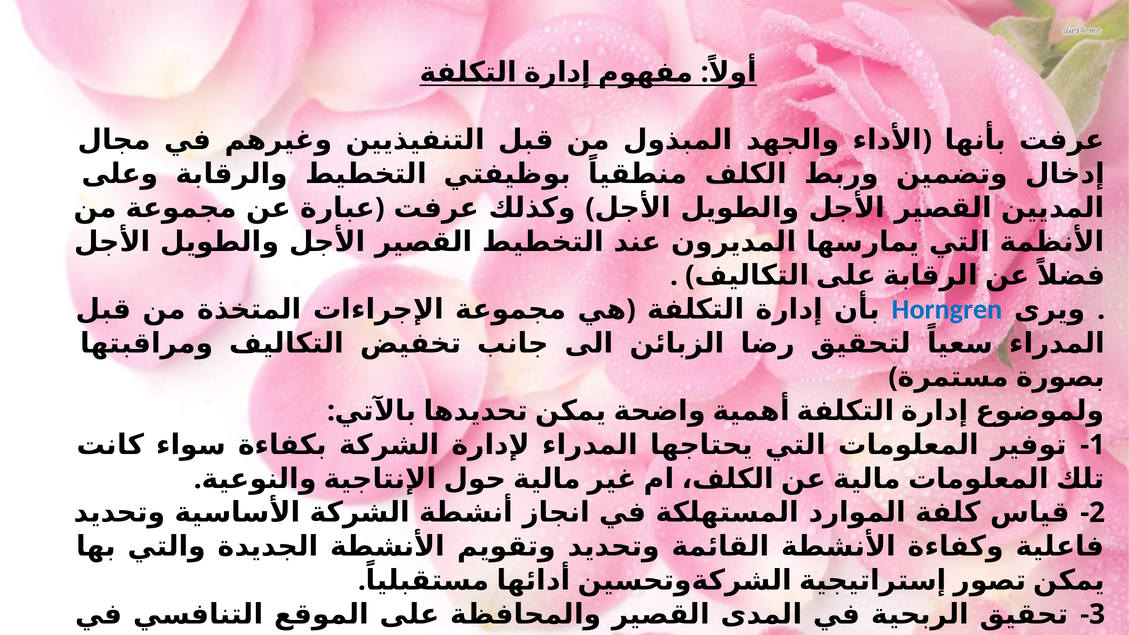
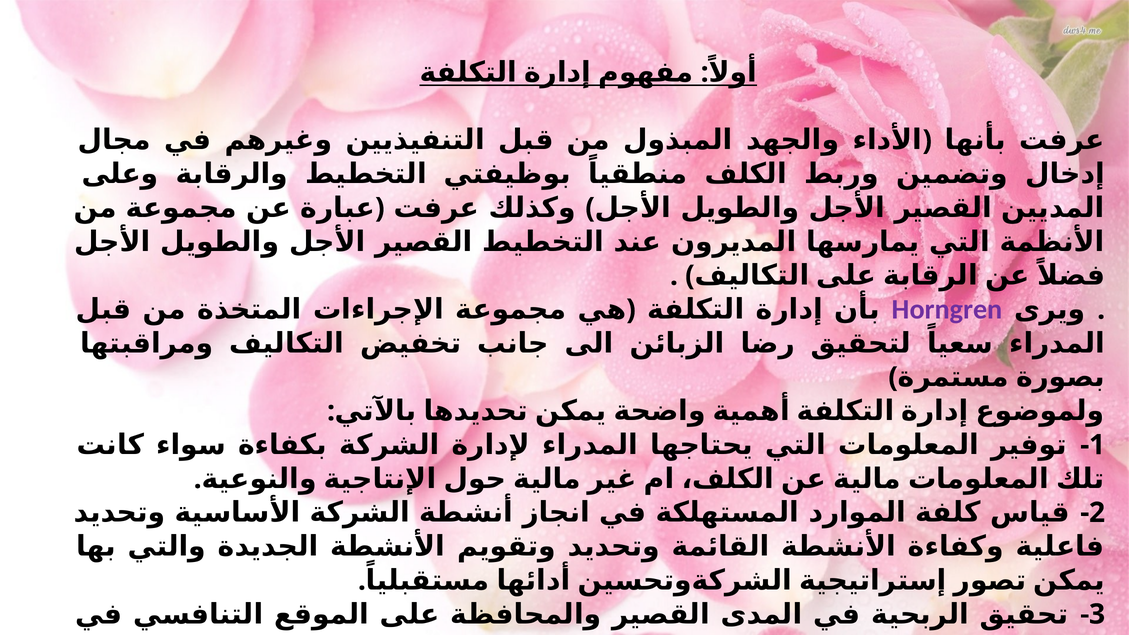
Horngren colour: blue -> purple
